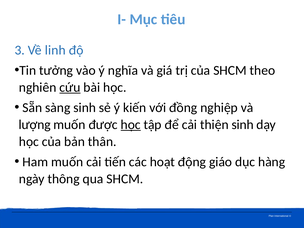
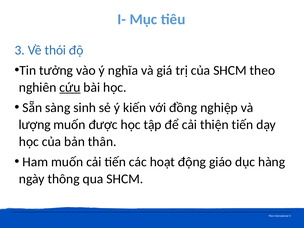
linh: linh -> thói
học at (131, 125) underline: present -> none
thiện sinh: sinh -> tiến
